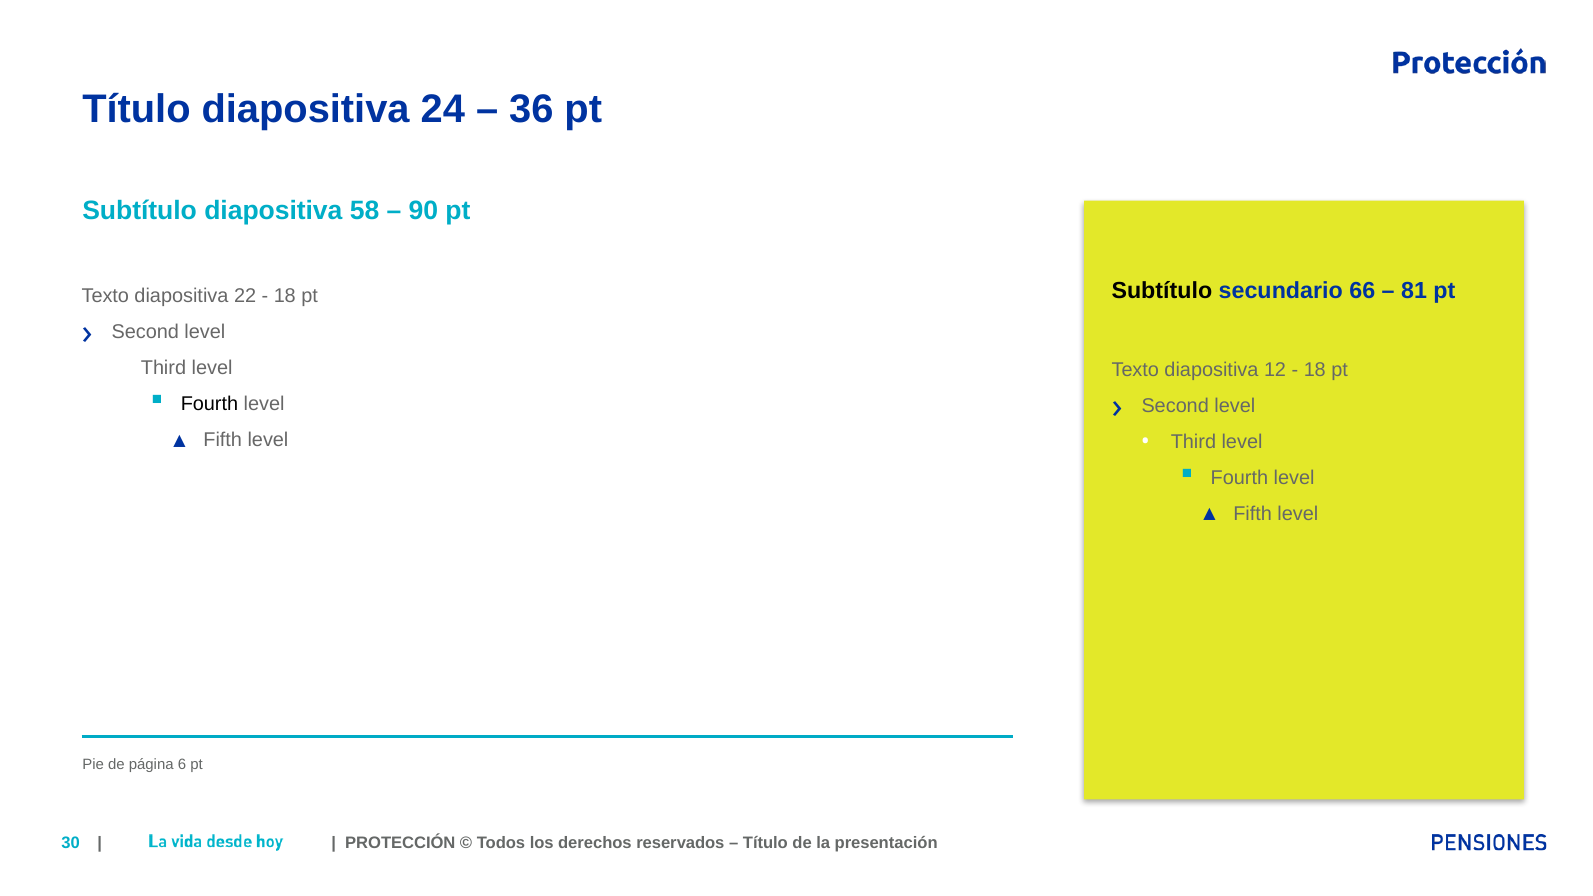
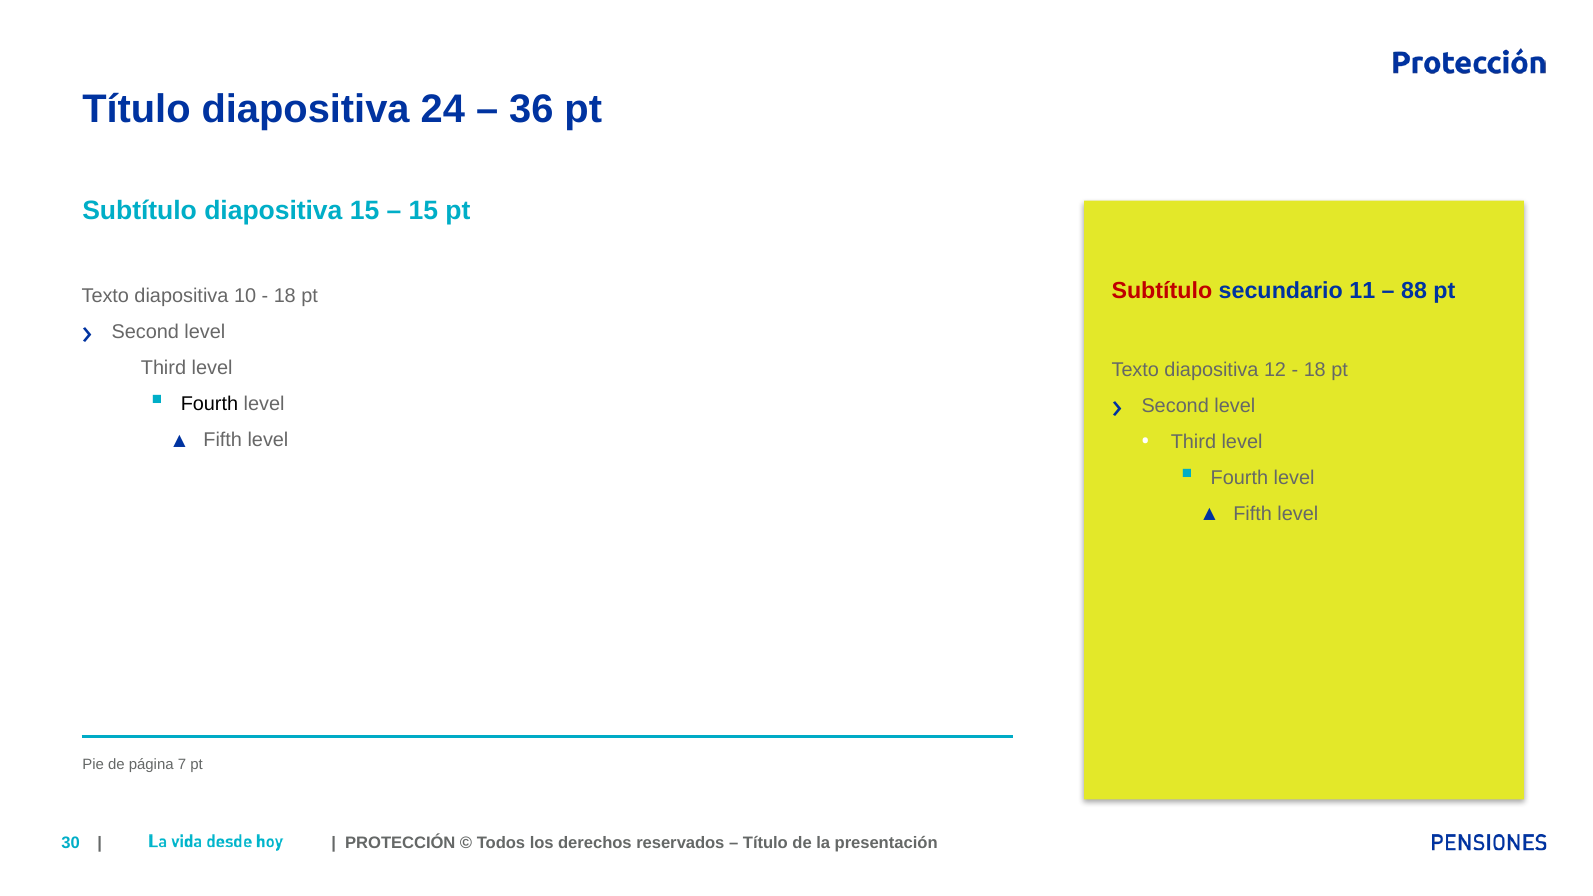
diapositiva 58: 58 -> 15
90 at (423, 211): 90 -> 15
Subtítulo at (1162, 291) colour: black -> red
66: 66 -> 11
81: 81 -> 88
22: 22 -> 10
6: 6 -> 7
